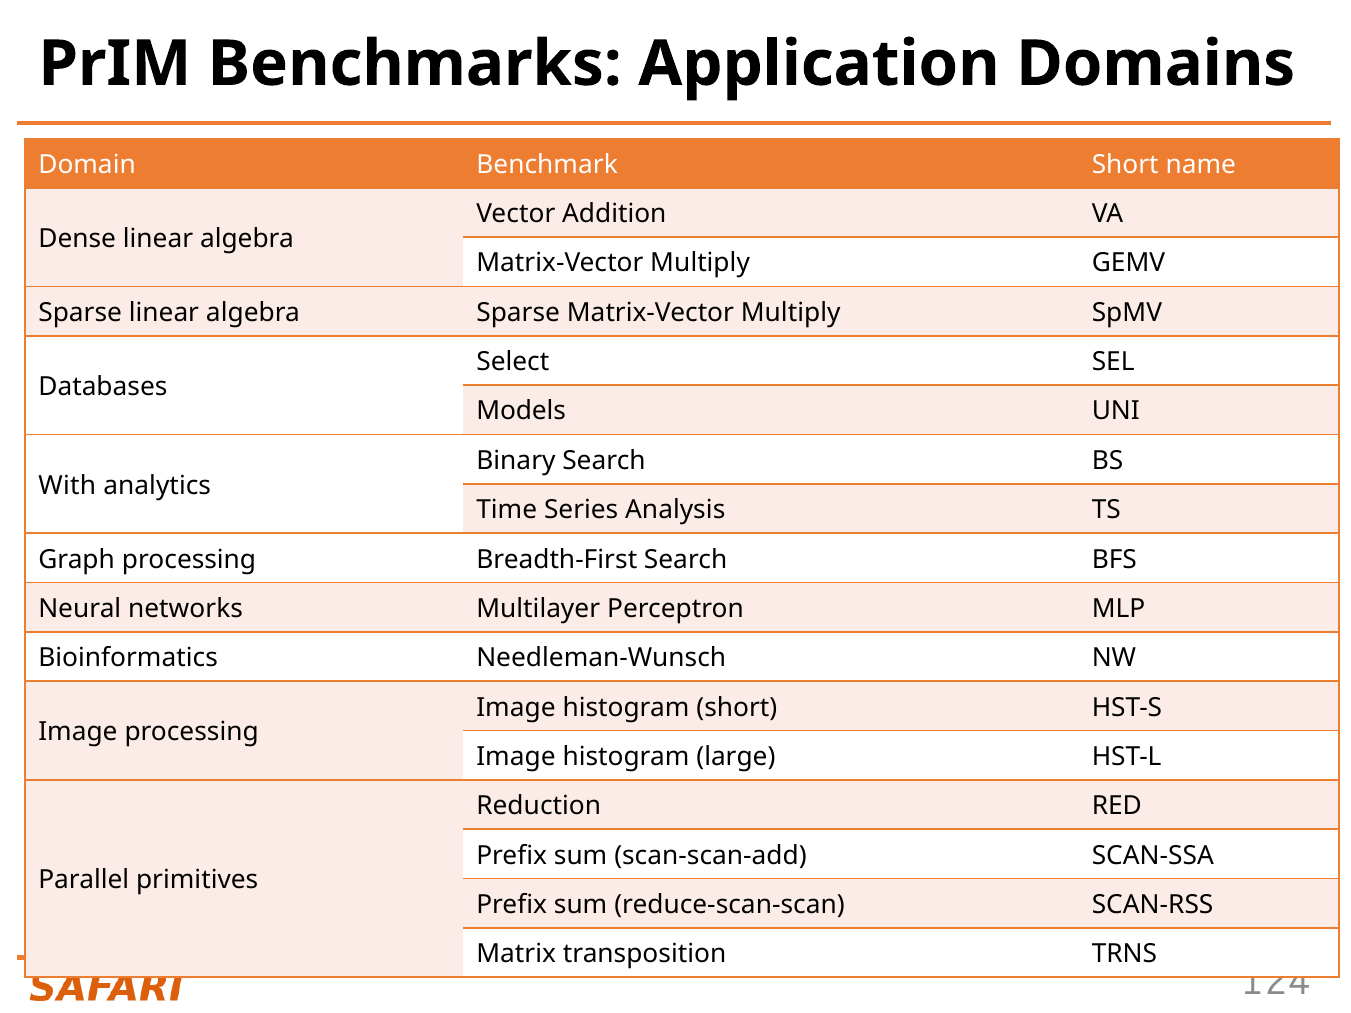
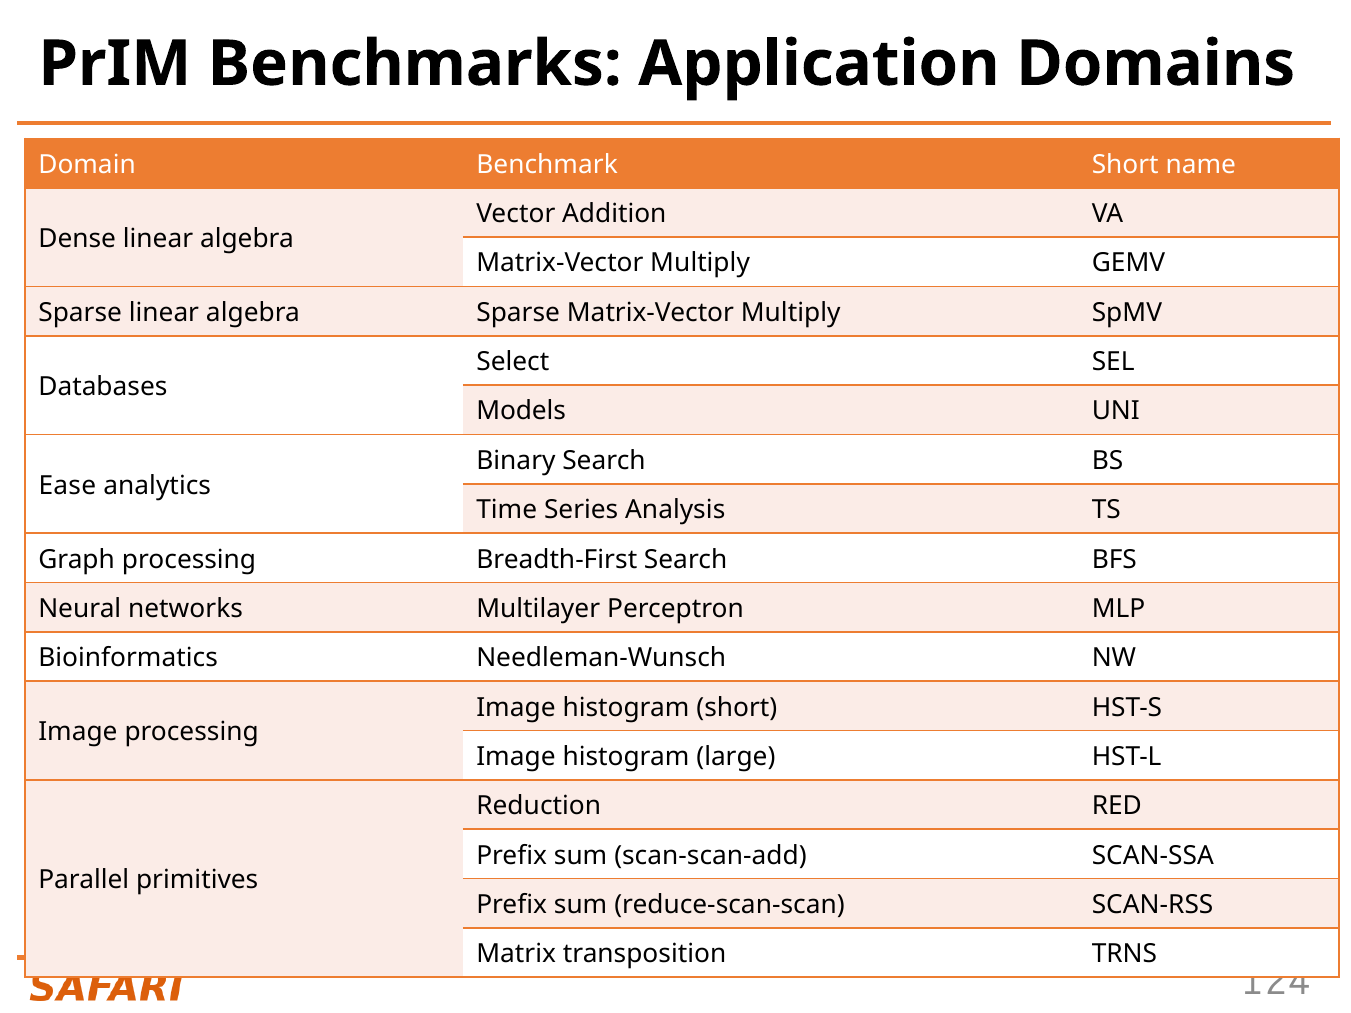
With: With -> Ease
